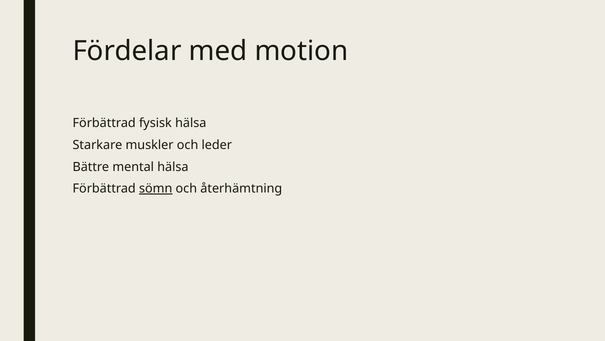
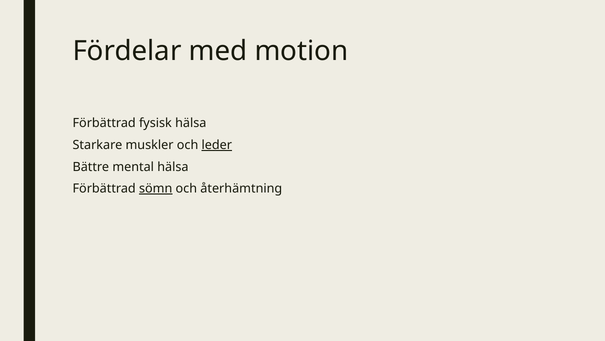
leder underline: none -> present
